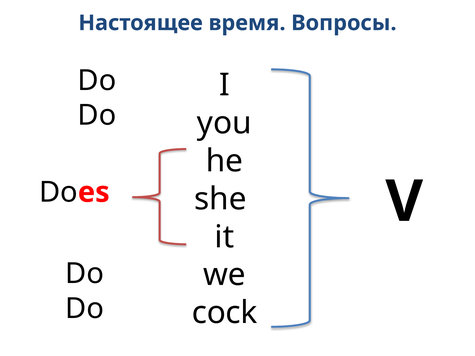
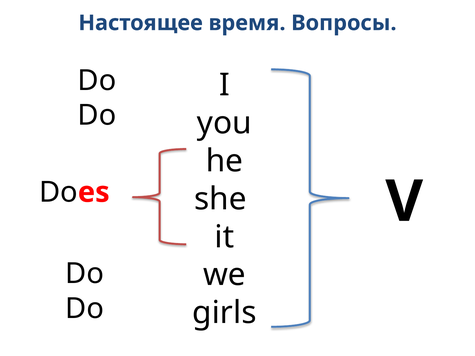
cock: cock -> girls
